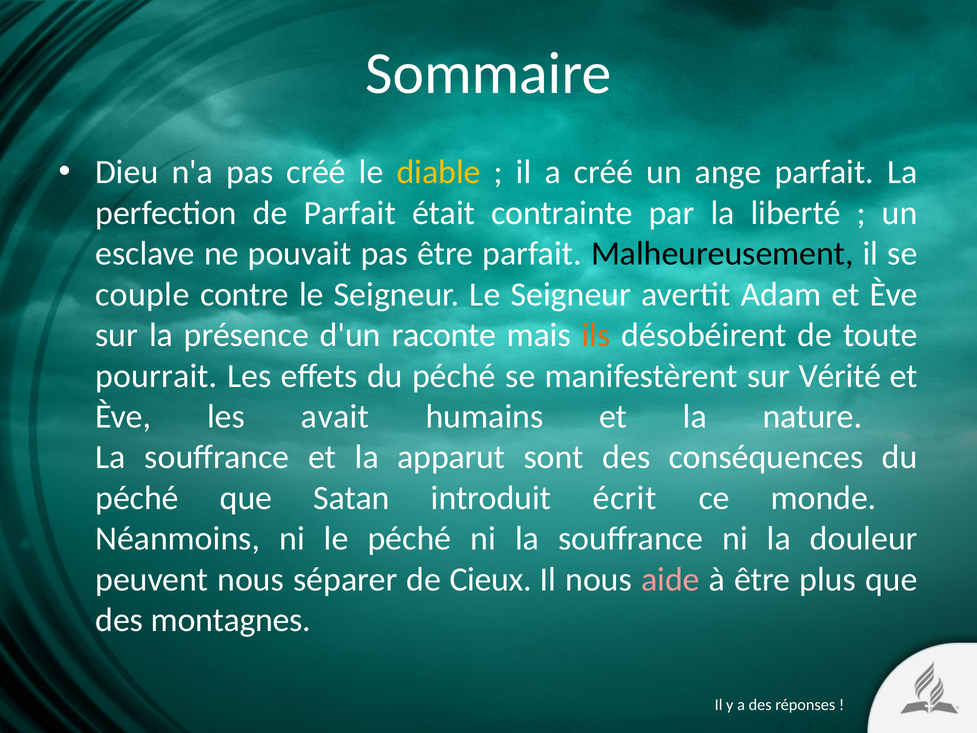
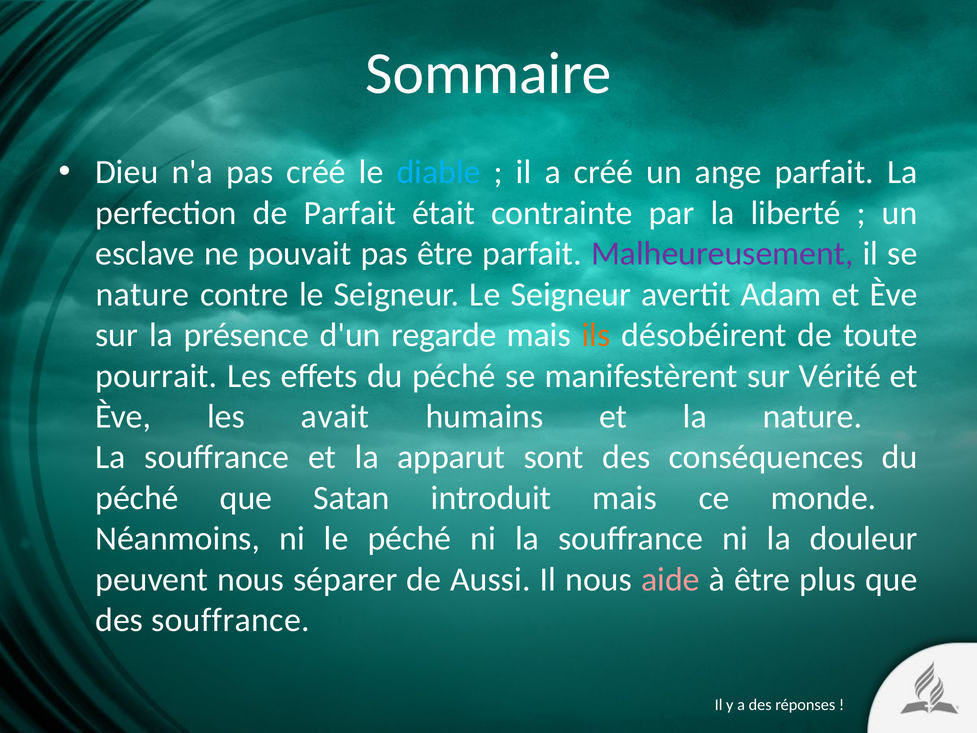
diable colour: yellow -> light blue
Malheureusement colour: black -> purple
couple at (142, 294): couple -> nature
raconte: raconte -> regarde
introduit écrit: écrit -> mais
Cieux: Cieux -> Aussi
des montagnes: montagnes -> souffrance
